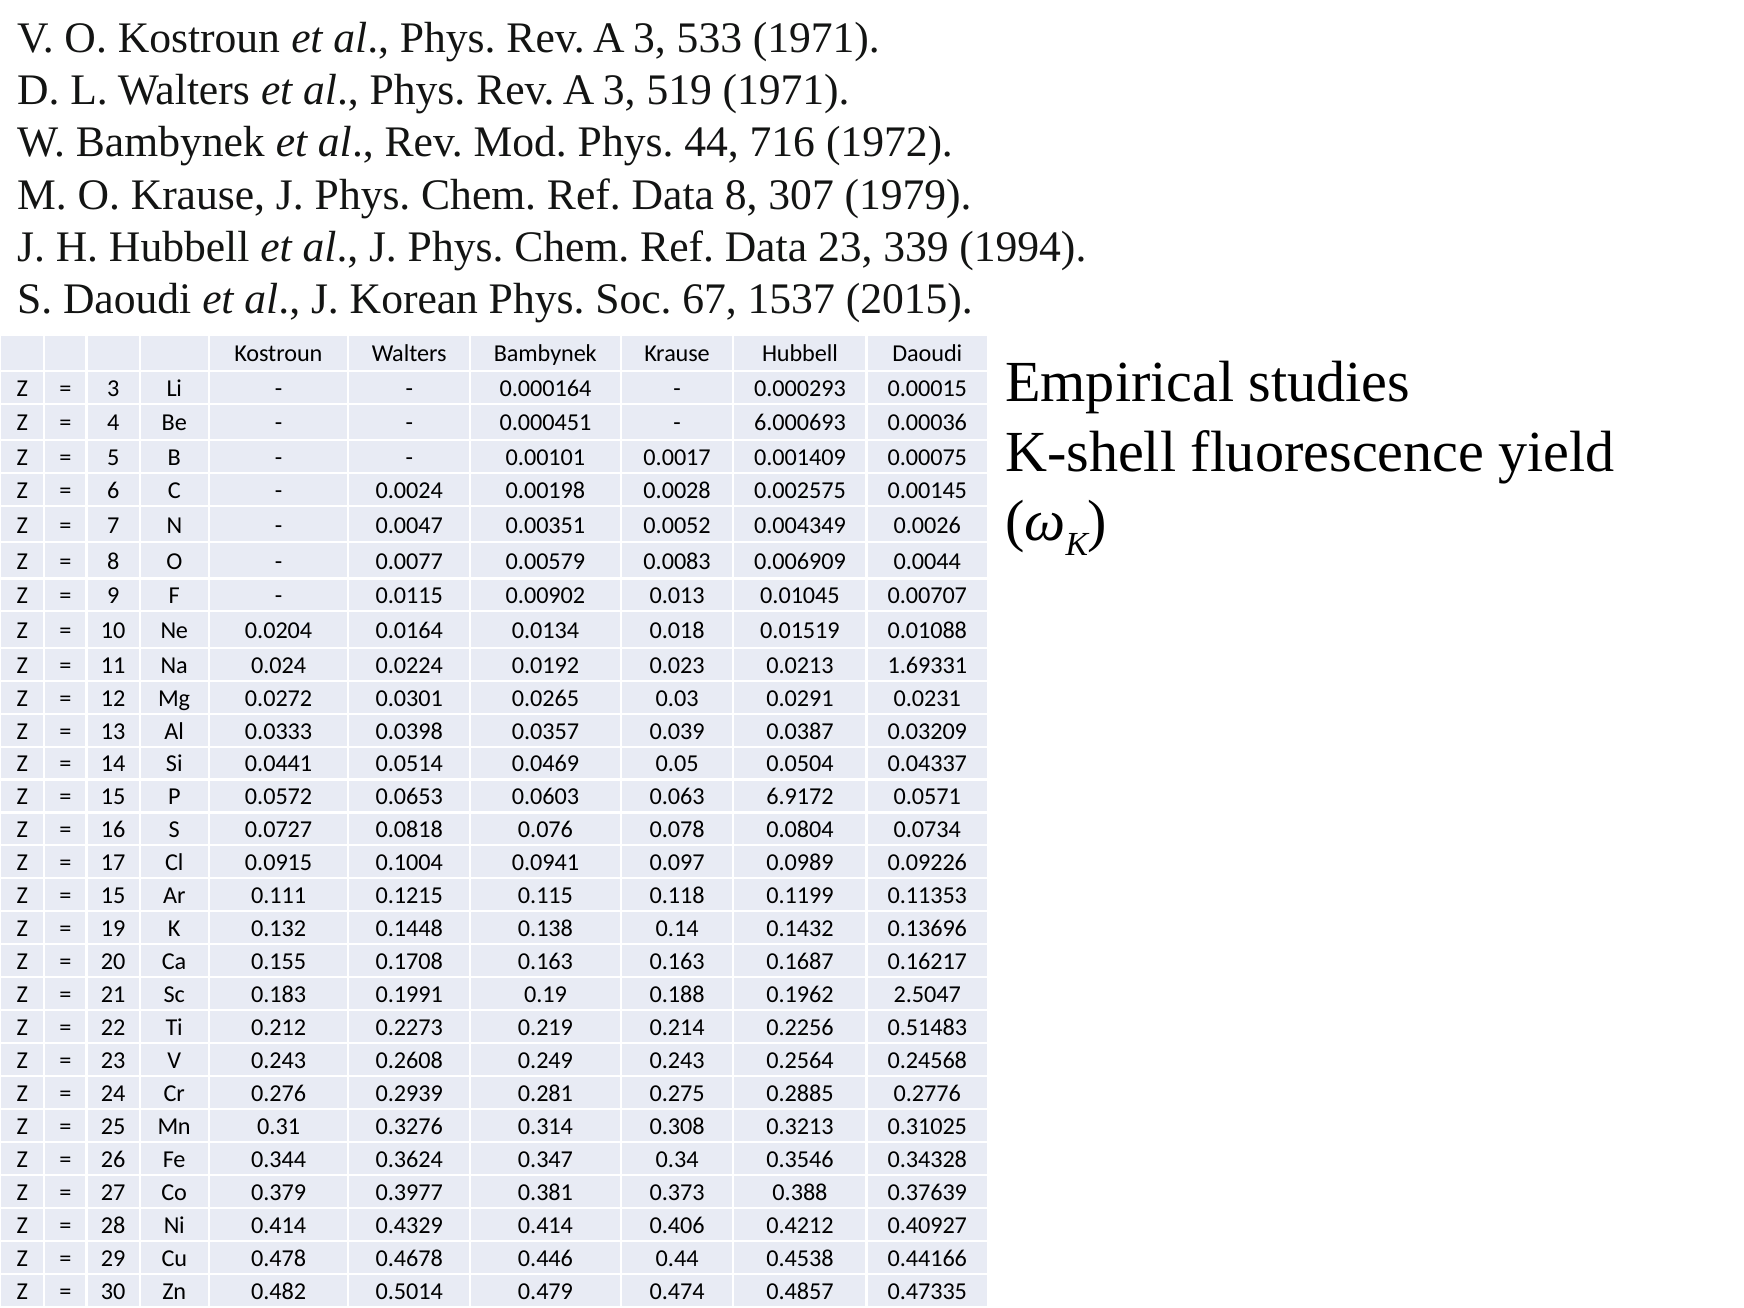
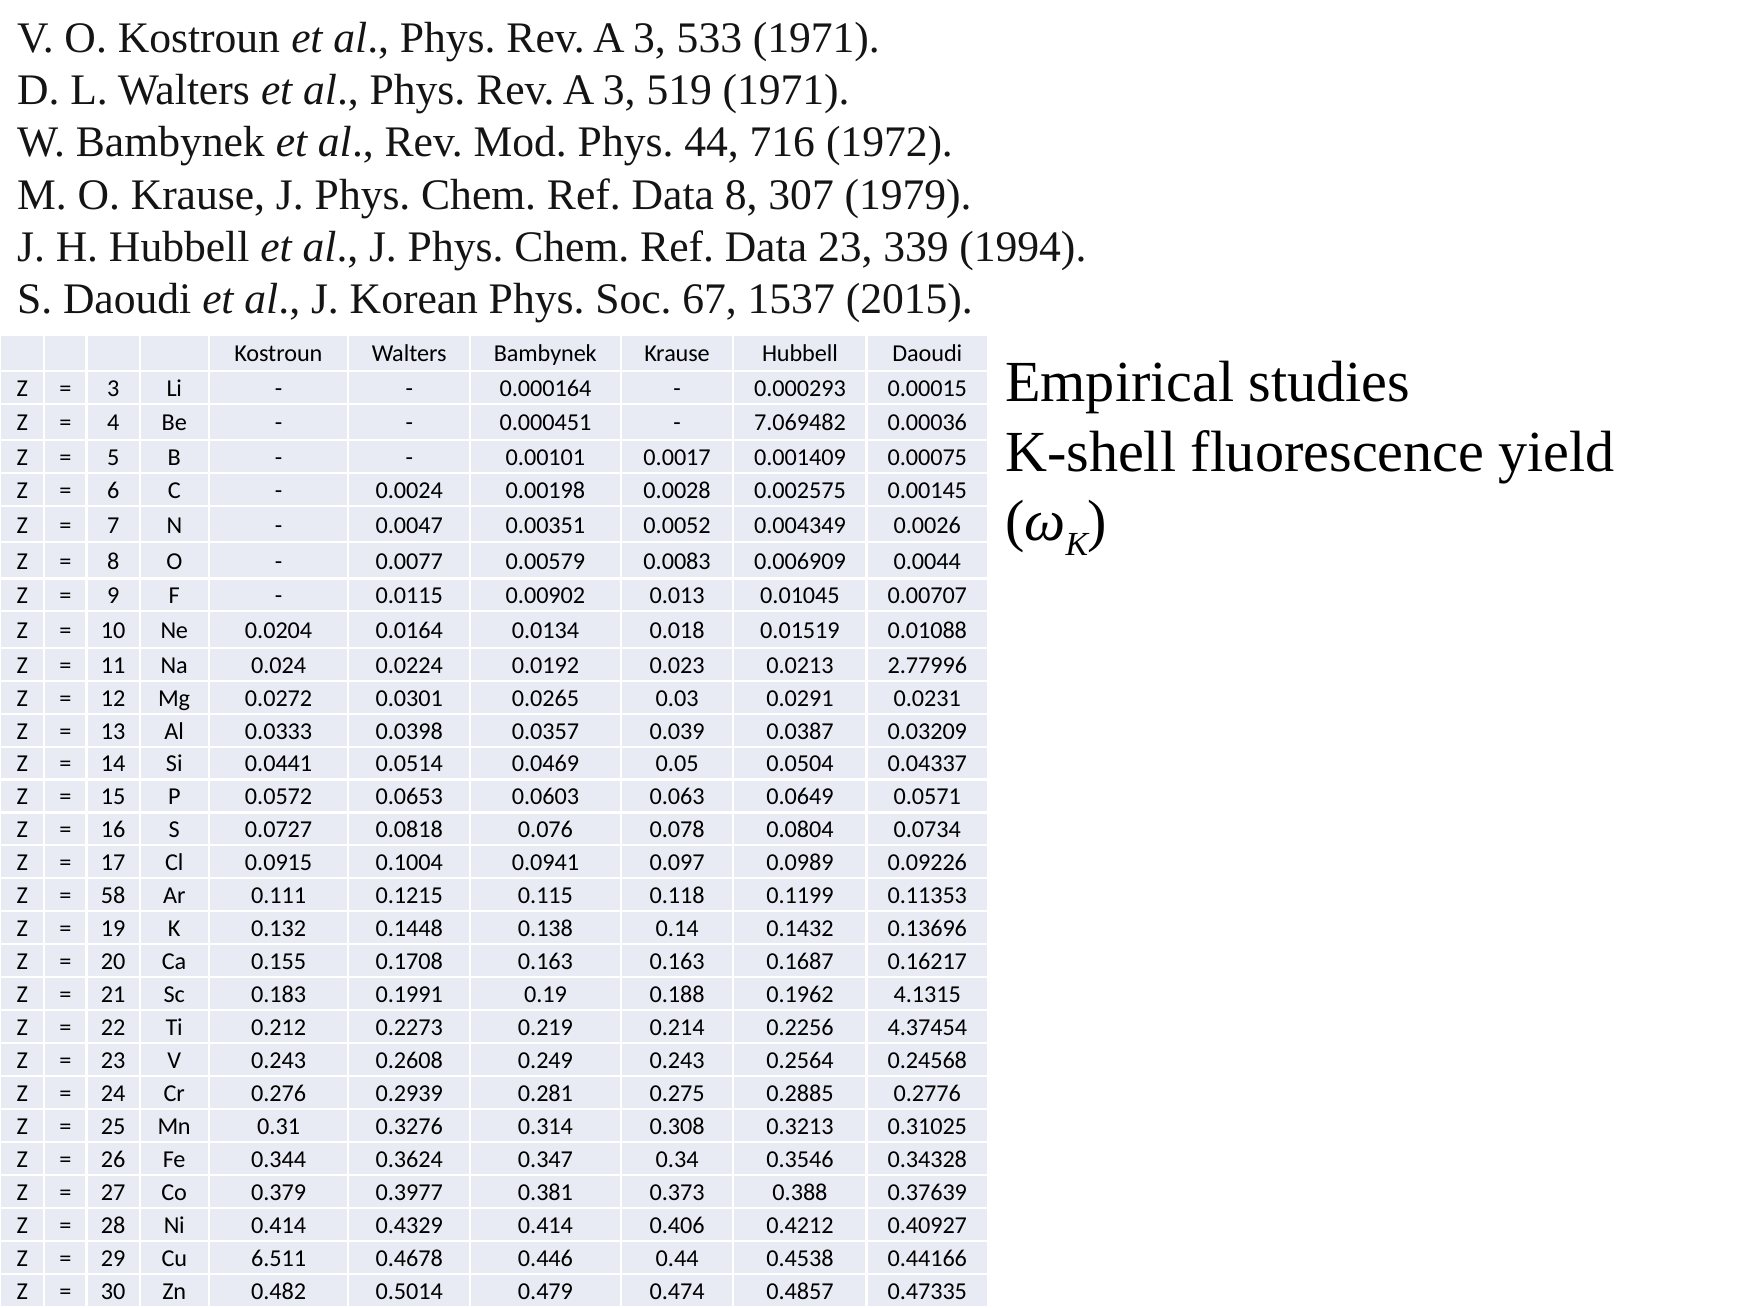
6.000693: 6.000693 -> 7.069482
1.69331: 1.69331 -> 2.77996
6.9172: 6.9172 -> 0.0649
15 at (113, 896): 15 -> 58
2.5047: 2.5047 -> 4.1315
0.51483: 0.51483 -> 4.37454
0.478: 0.478 -> 6.511
